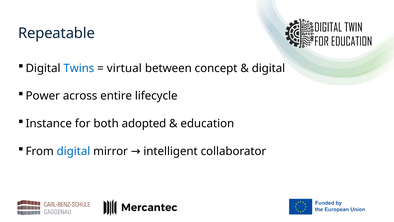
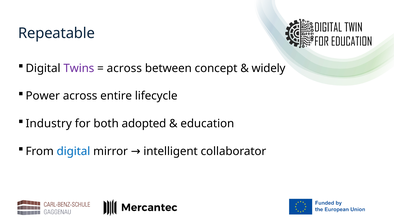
Twins colour: blue -> purple
virtual at (124, 68): virtual -> across
digital at (268, 68): digital -> widely
Instance: Instance -> Industry
